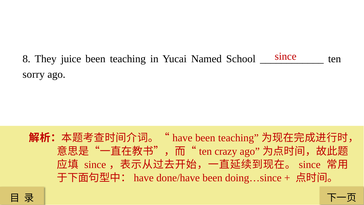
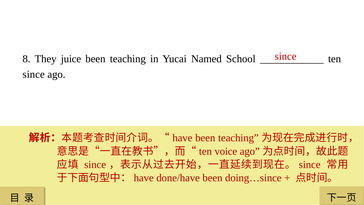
sorry at (34, 74): sorry -> since
crazy: crazy -> voice
